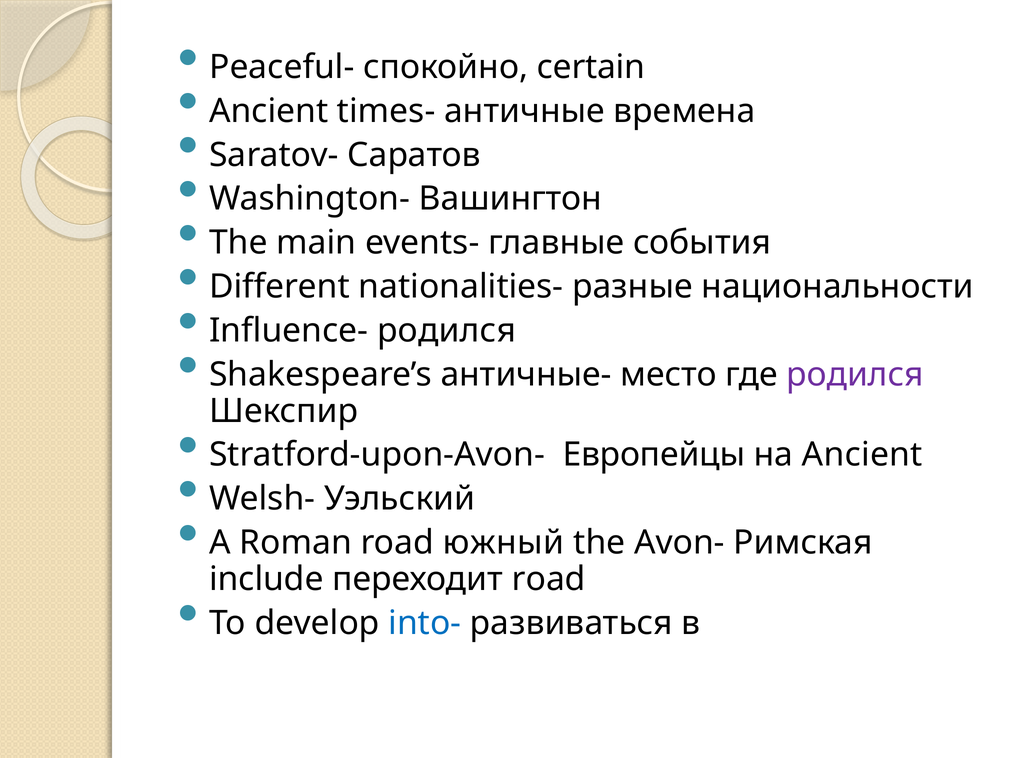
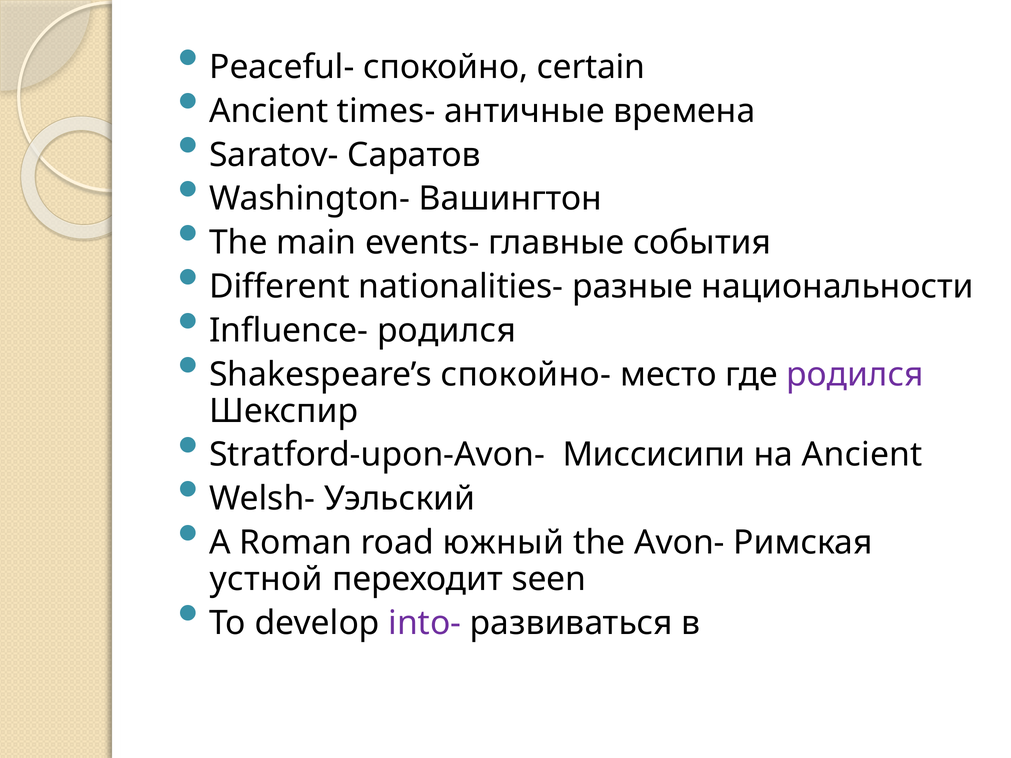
античные-: античные- -> спокойно-
Европейцы: Европейцы -> Миссисипи
include: include -> устной
переходит road: road -> seen
into- colour: blue -> purple
